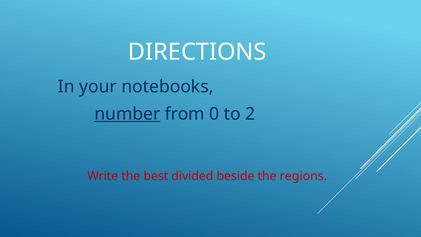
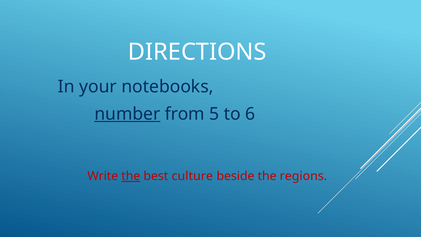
0: 0 -> 5
2: 2 -> 6
the at (131, 176) underline: none -> present
divided: divided -> culture
